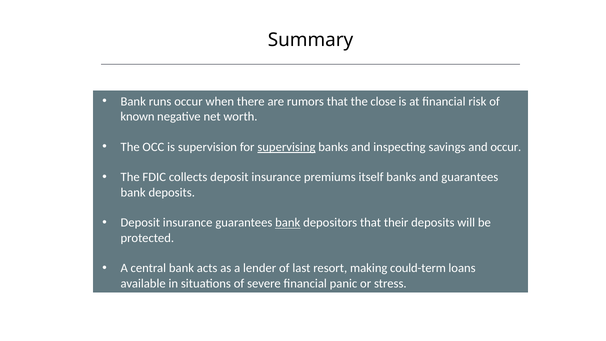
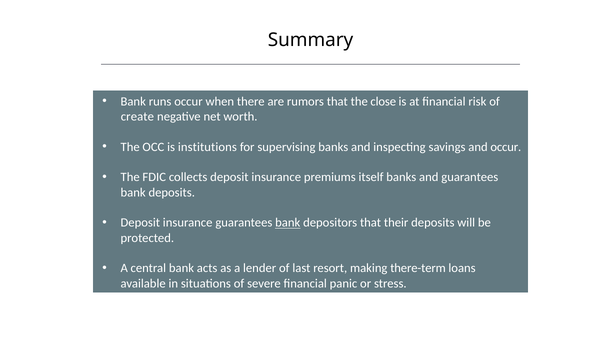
known: known -> create
supervision: supervision -> institutions
supervising underline: present -> none
could-term: could-term -> there-term
